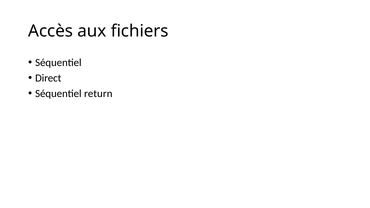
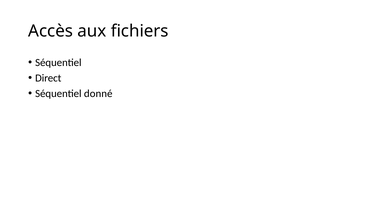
return: return -> donné
